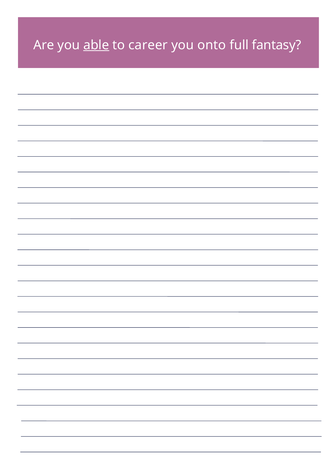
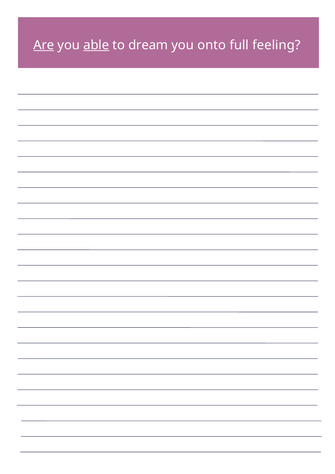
Are underline: none -> present
career: career -> dream
fantasy: fantasy -> feeling
